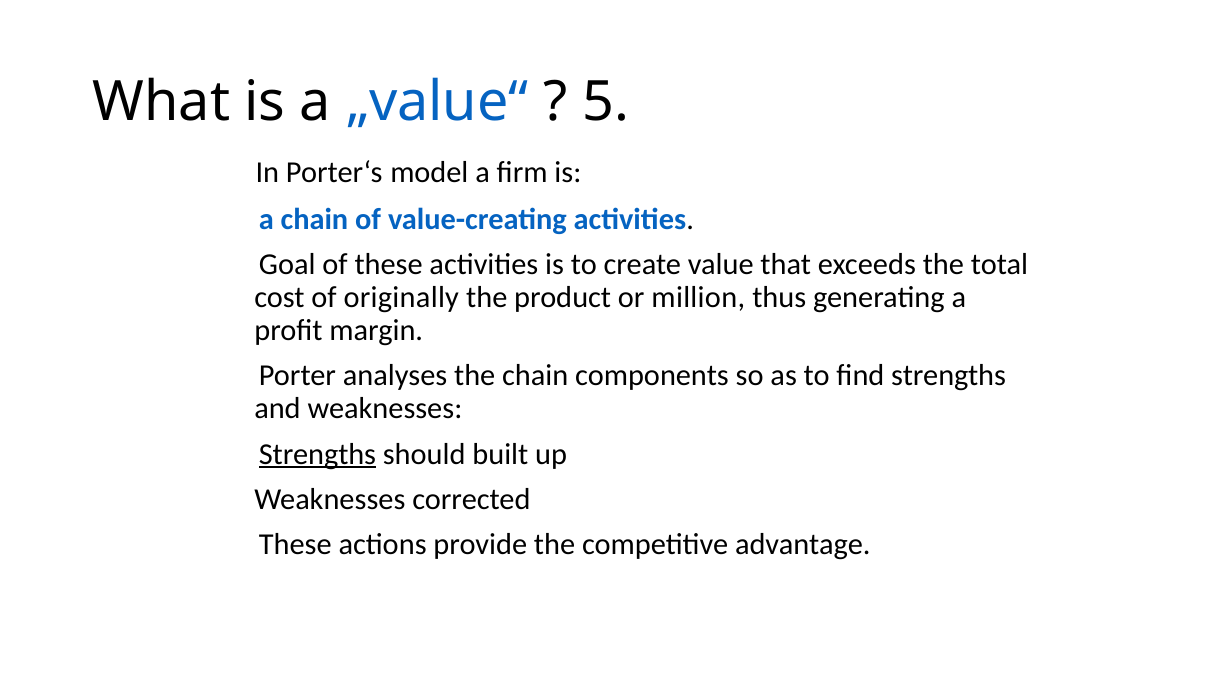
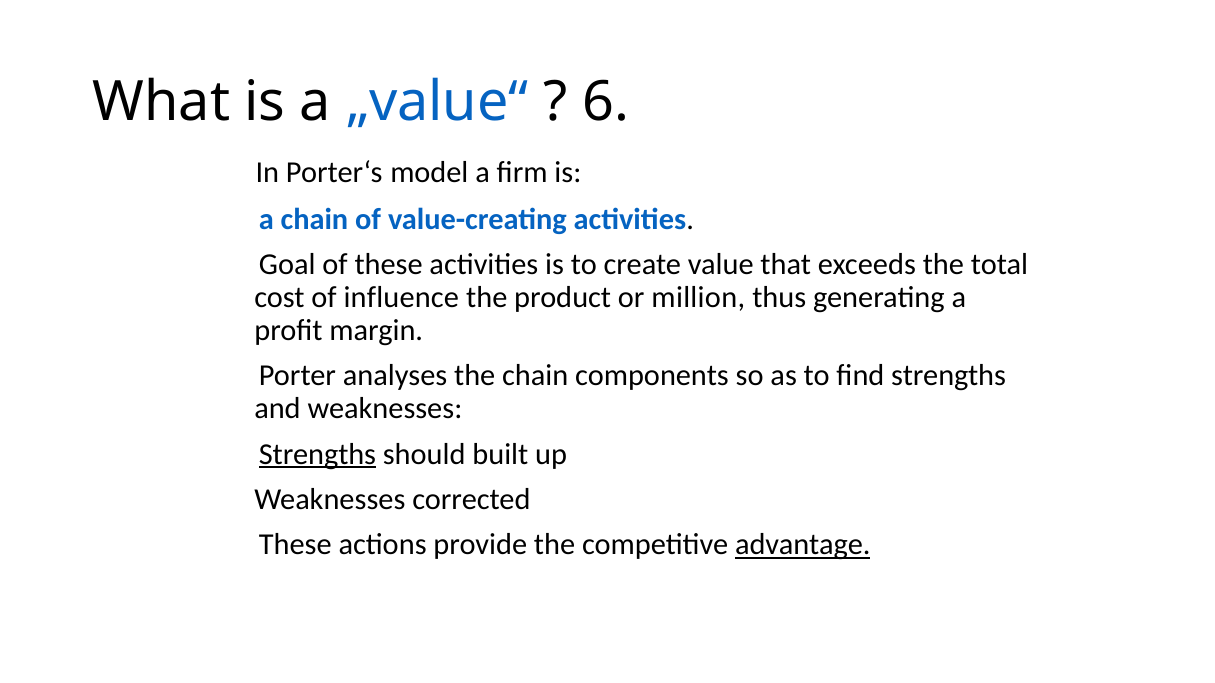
5: 5 -> 6
originally: originally -> influence
advantage underline: none -> present
